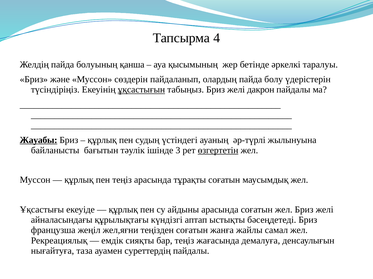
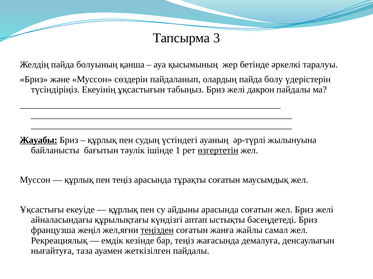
4: 4 -> 3
ұқсастығын underline: present -> none
3: 3 -> 1
теңізден underline: none -> present
сияқты: сияқты -> кезінде
суреттердің: суреттердің -> жеткізілген
